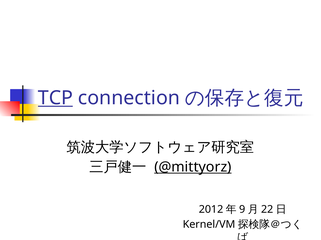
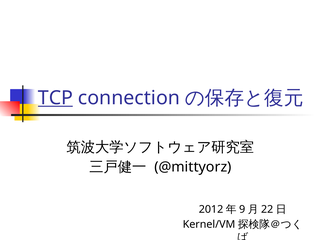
@mittyorz underline: present -> none
